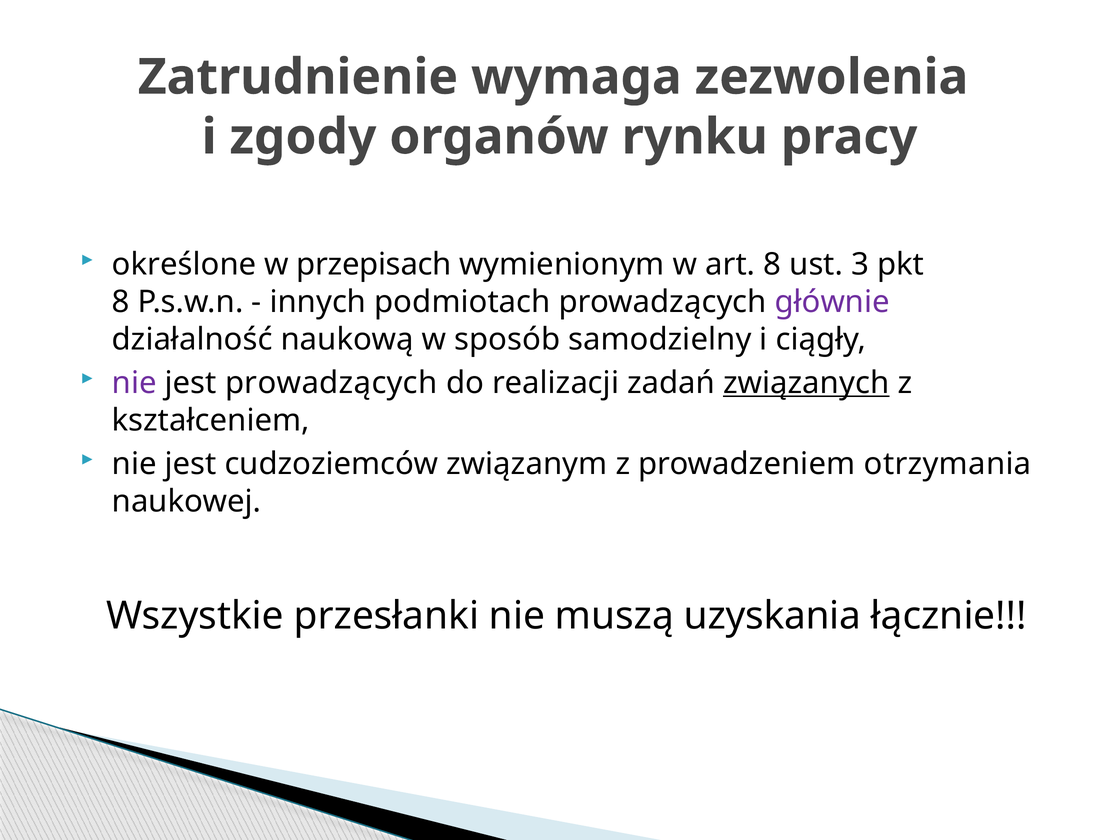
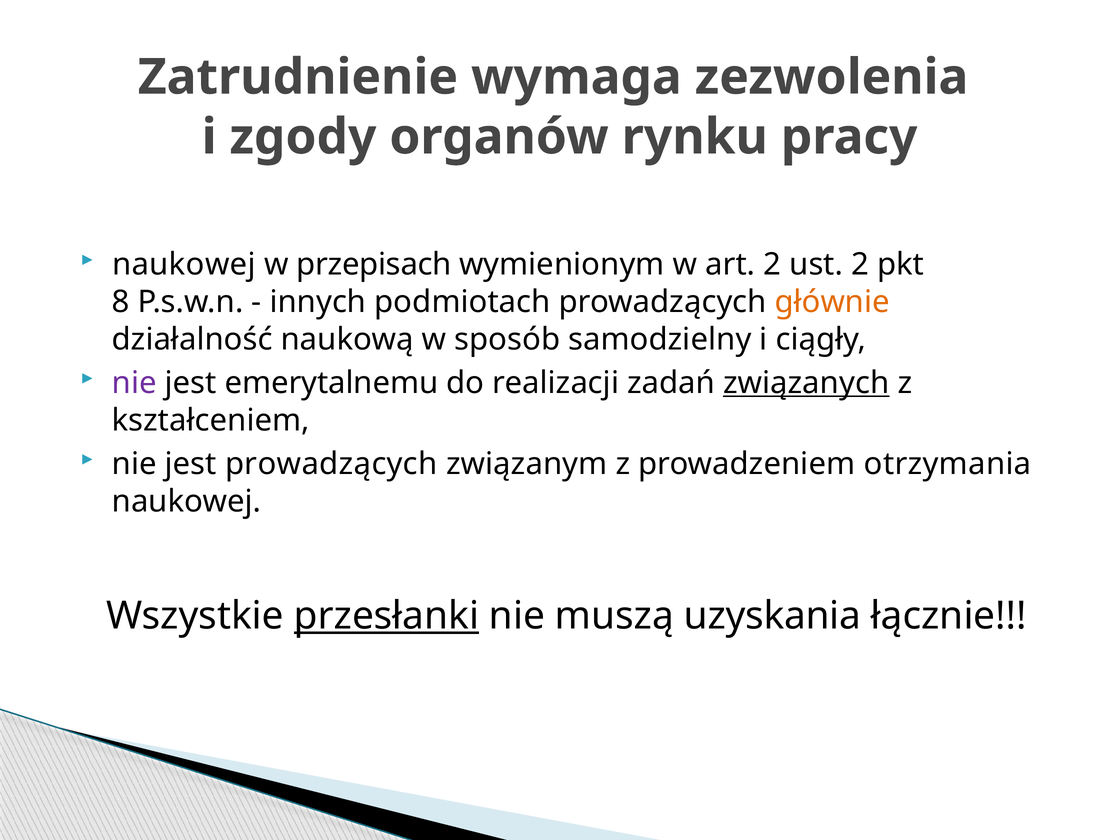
określone at (184, 265): określone -> naukowej
art 8: 8 -> 2
ust 3: 3 -> 2
głównie colour: purple -> orange
jest prowadzących: prowadzących -> emerytalnemu
jest cudzoziemców: cudzoziemców -> prowadzących
przesłanki underline: none -> present
